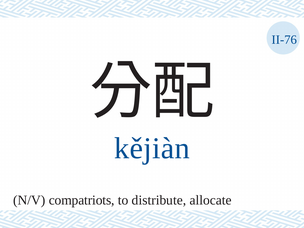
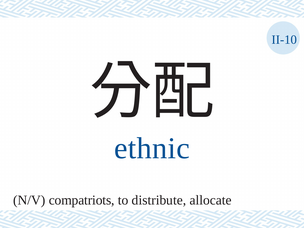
II-76: II-76 -> II-10
kějiàn: kějiàn -> ethnic
